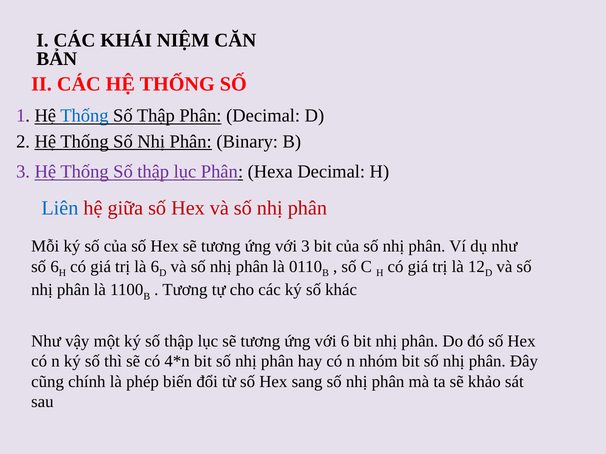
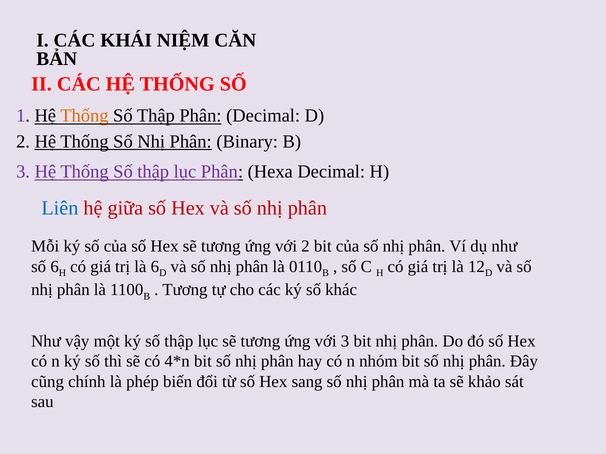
Thống at (84, 116) colour: blue -> orange
với 3: 3 -> 2
với 6: 6 -> 3
